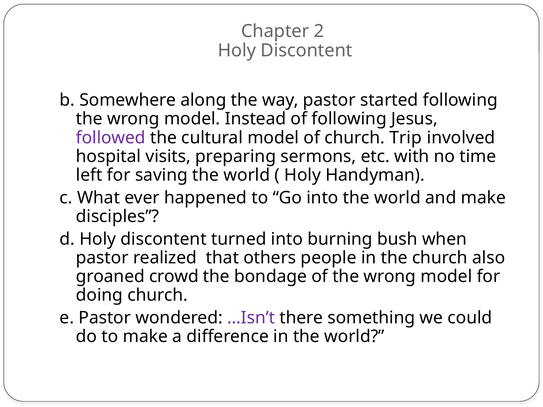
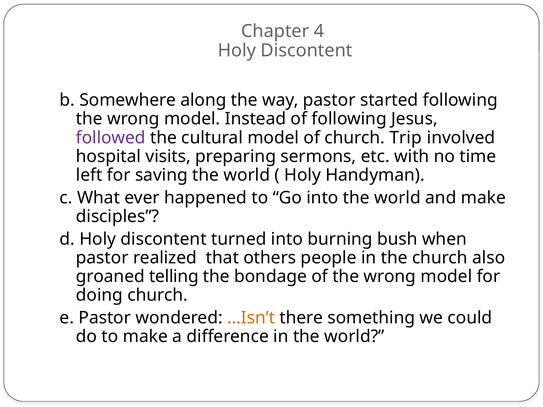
2: 2 -> 4
crowd: crowd -> telling
…Isn’t colour: purple -> orange
